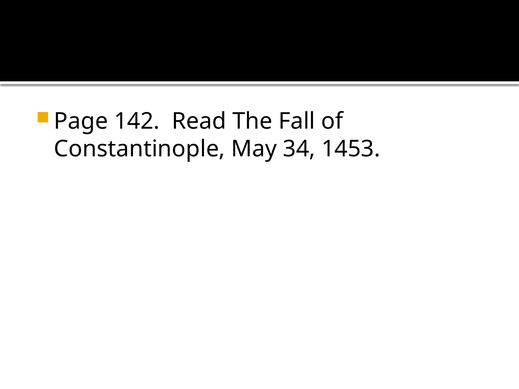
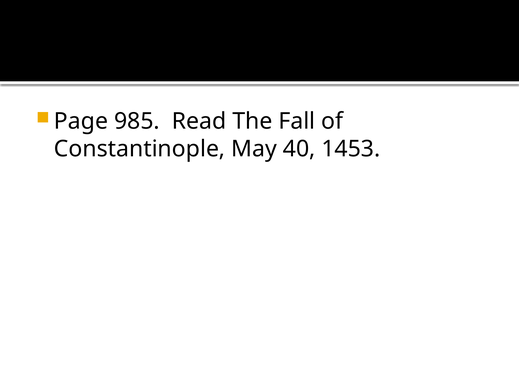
142: 142 -> 985
34: 34 -> 40
